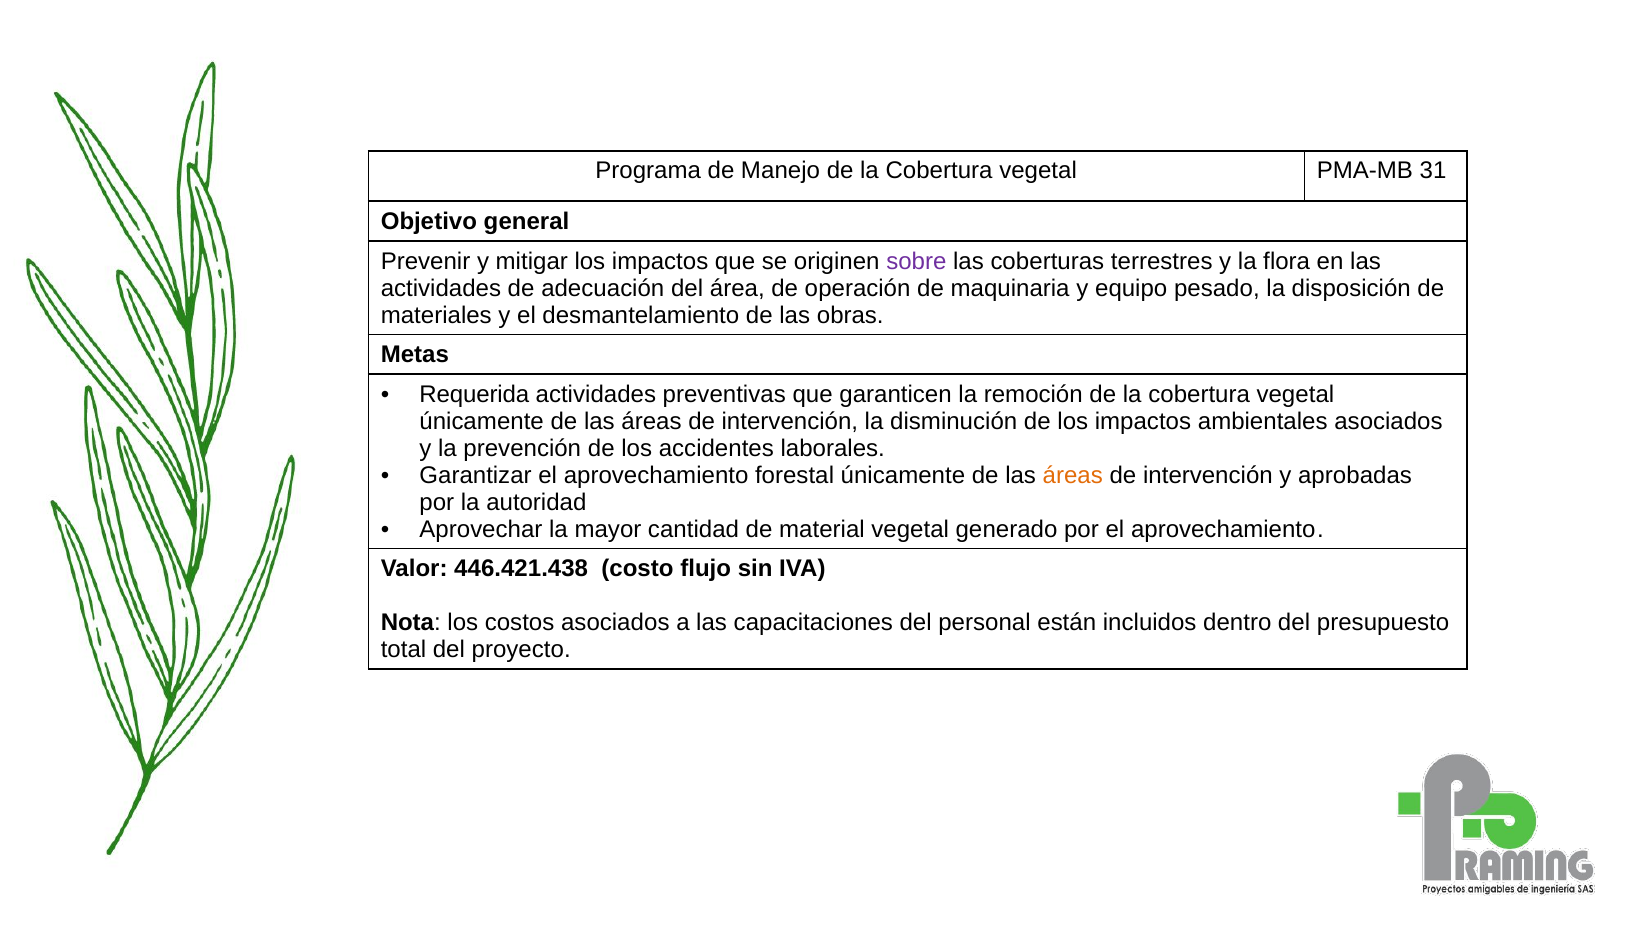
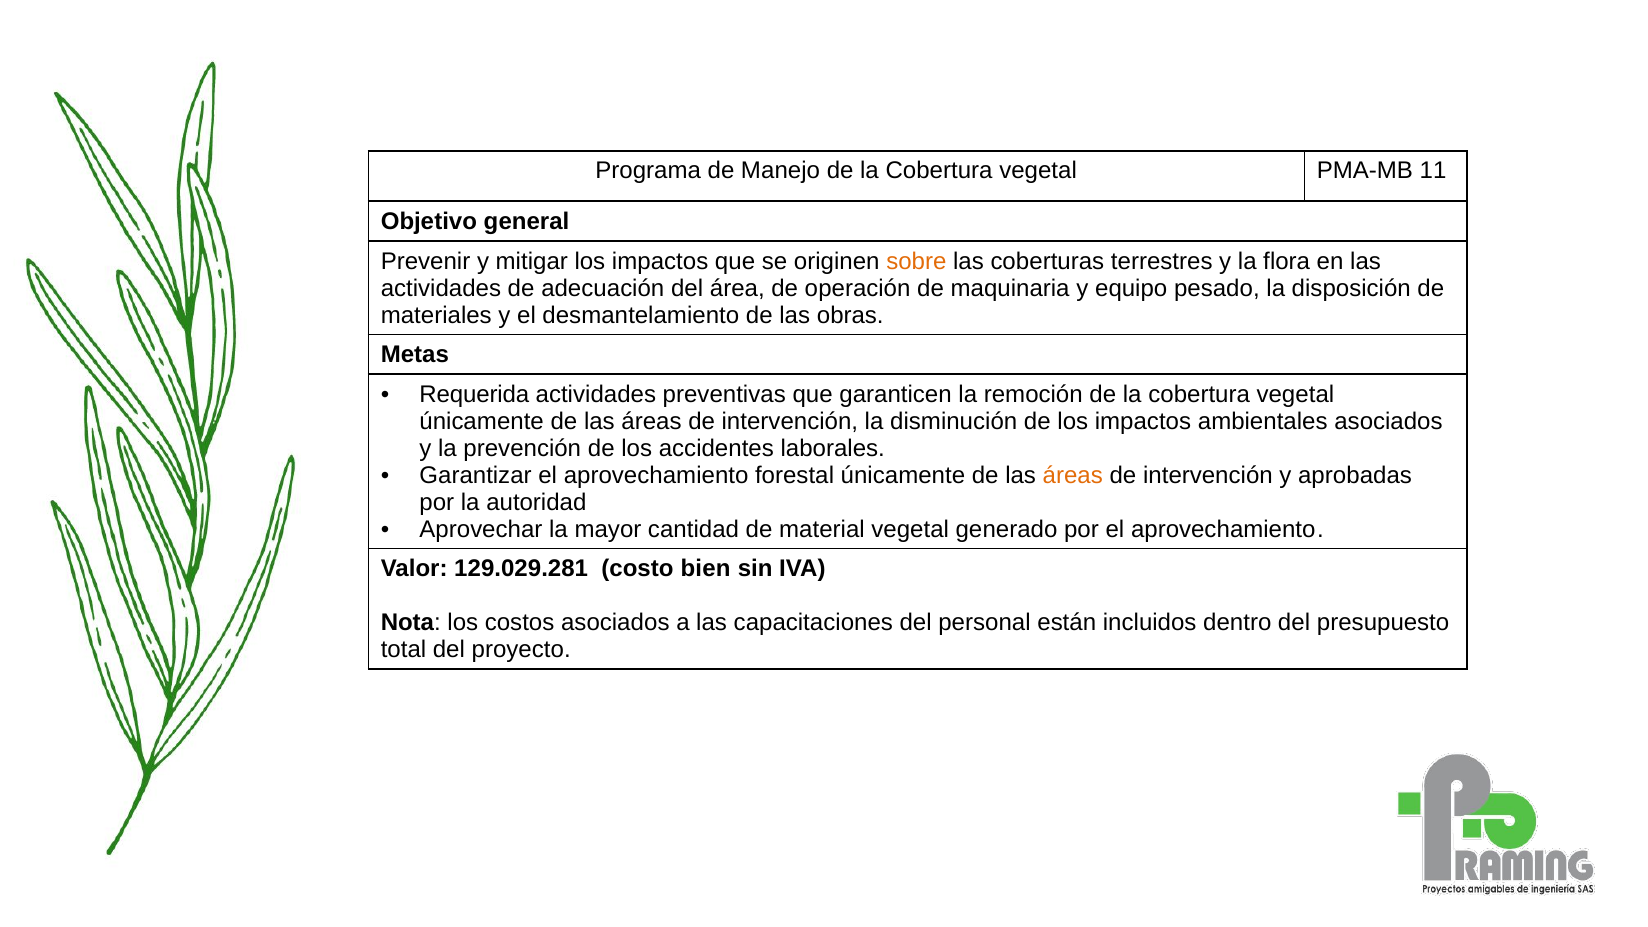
31: 31 -> 11
sobre colour: purple -> orange
446.421.438: 446.421.438 -> 129.029.281
flujo: flujo -> bien
